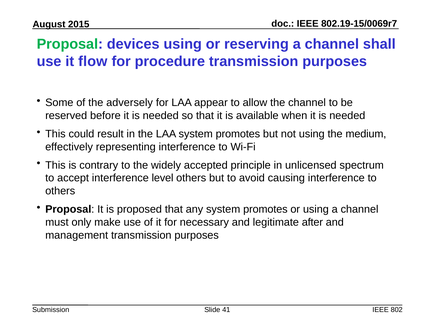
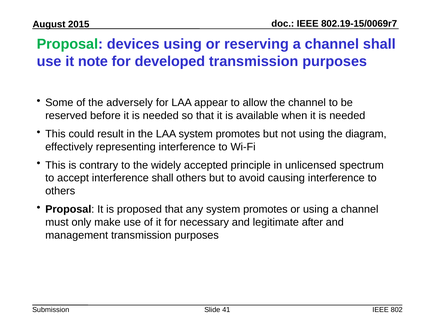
flow: flow -> note
procedure: procedure -> developed
medium: medium -> diagram
interference level: level -> shall
